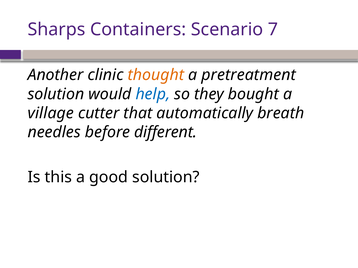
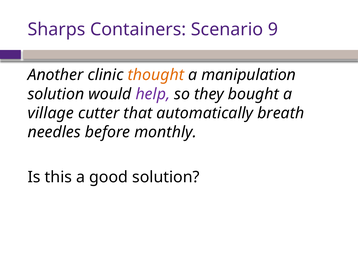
7: 7 -> 9
pretreatment: pretreatment -> manipulation
help colour: blue -> purple
different: different -> monthly
